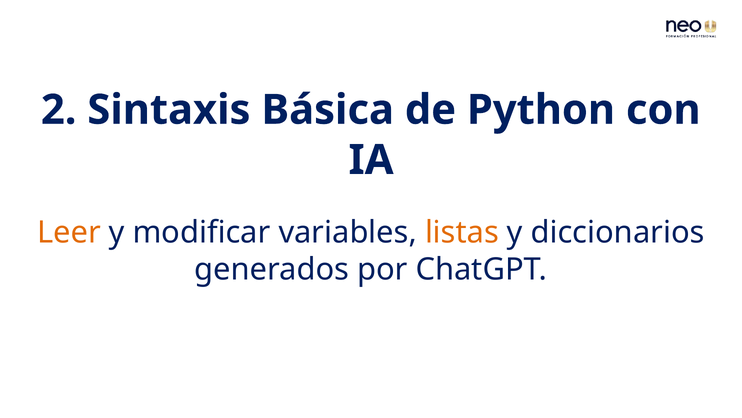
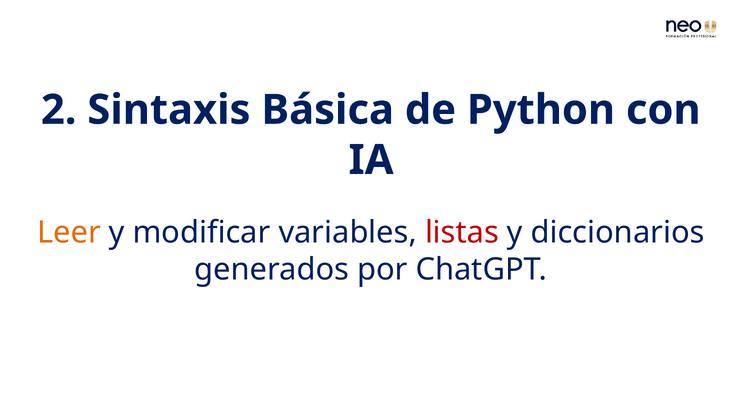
listas colour: orange -> red
